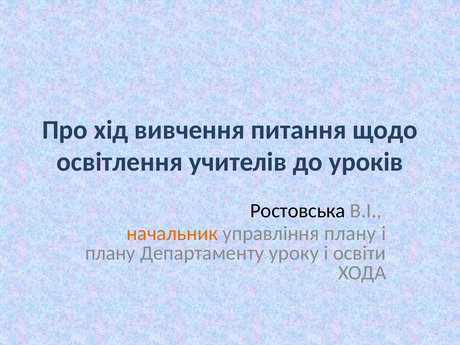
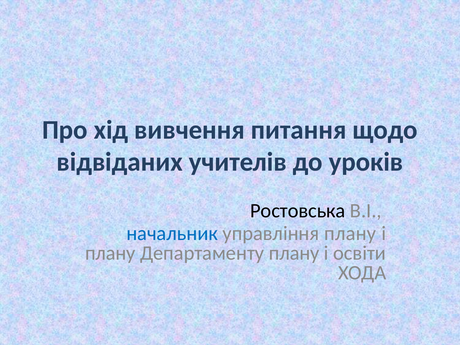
освітлення: освітлення -> відвіданих
начальник colour: orange -> blue
Департаменту уроку: уроку -> плану
